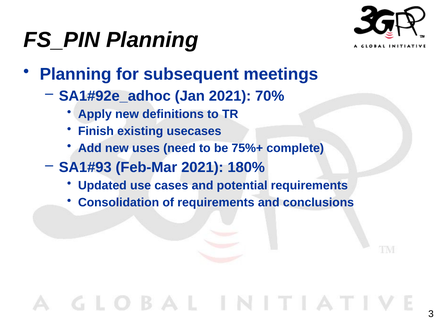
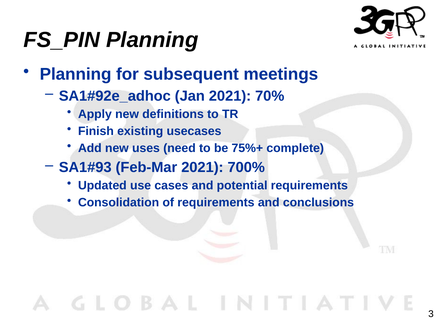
180%: 180% -> 700%
